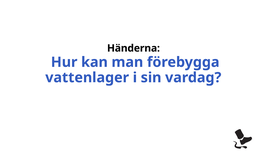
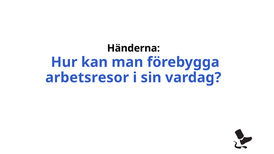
vattenlager: vattenlager -> arbetsresor
